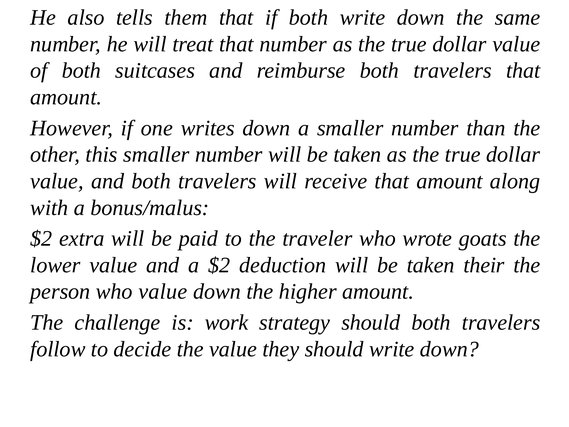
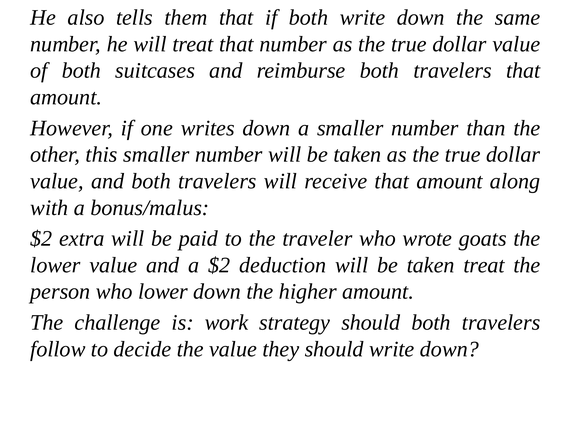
taken their: their -> treat
who value: value -> lower
